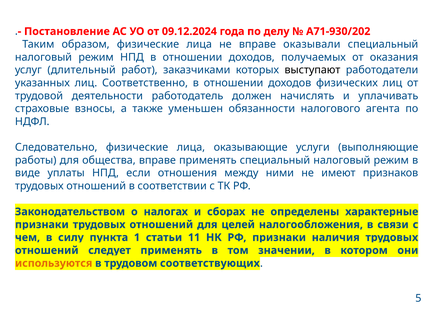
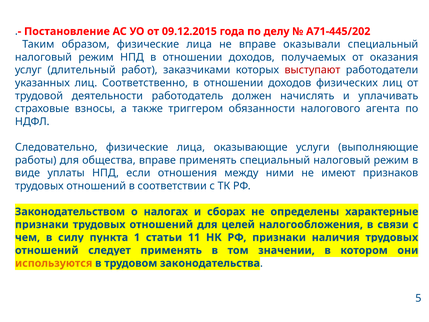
09.12.2024: 09.12.2024 -> 09.12.2015
А71-930/202: А71-930/202 -> А71-445/202
выступают colour: black -> red
уменьшен: уменьшен -> триггером
соответствующих: соответствующих -> законодательства
